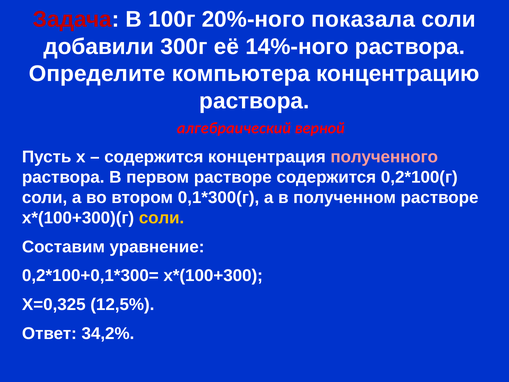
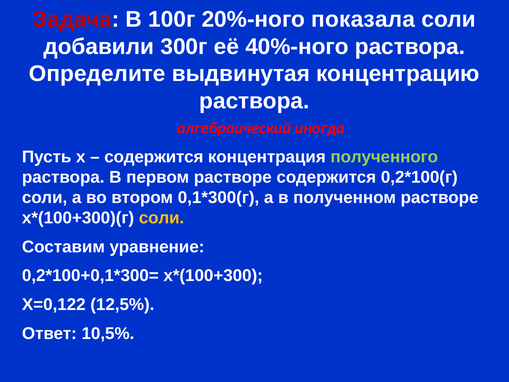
14%-ного: 14%-ного -> 40%-ного
компьютера: компьютера -> выдвинутая
верной: верной -> иногда
полученного colour: pink -> light green
Х=0,325: Х=0,325 -> Х=0,122
34,2%: 34,2% -> 10,5%
